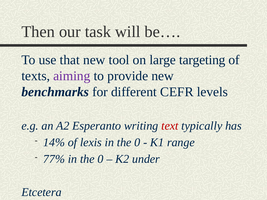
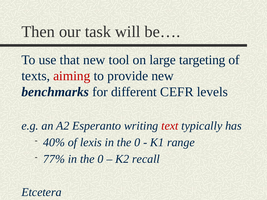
aiming colour: purple -> red
14%: 14% -> 40%
under: under -> recall
